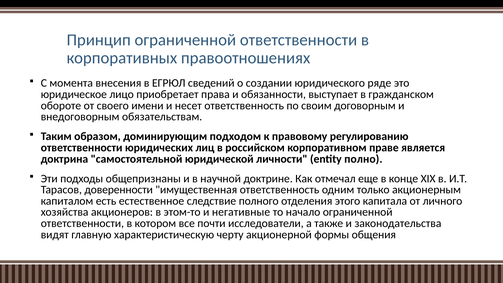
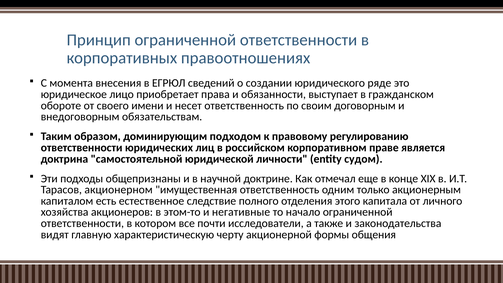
полно: полно -> судом
доверенности: доверенности -> акционерном
